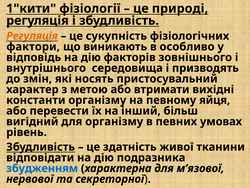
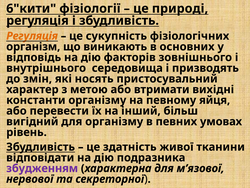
1"кити: 1"кити -> 6"кити
фактори: фактори -> організм
особливо: особливо -> основних
збудженням colour: blue -> purple
